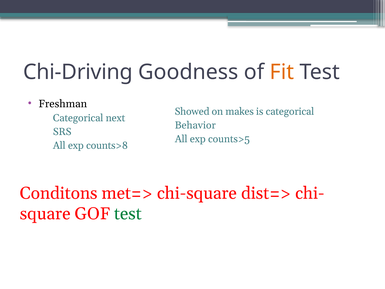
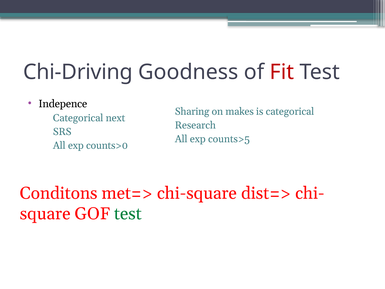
Fit colour: orange -> red
Freshman: Freshman -> Indepence
Showed: Showed -> Sharing
Behavior: Behavior -> Research
counts>8: counts>8 -> counts>0
